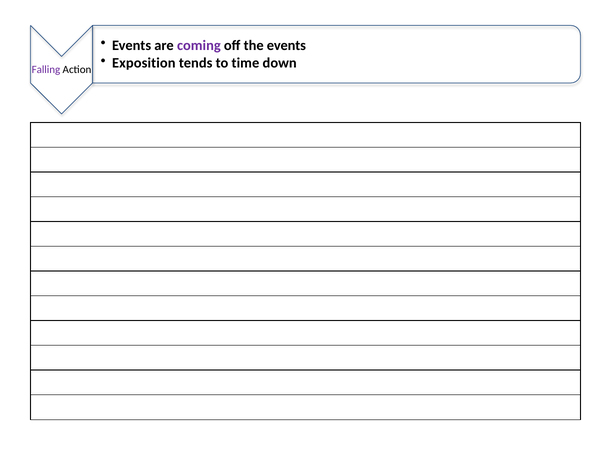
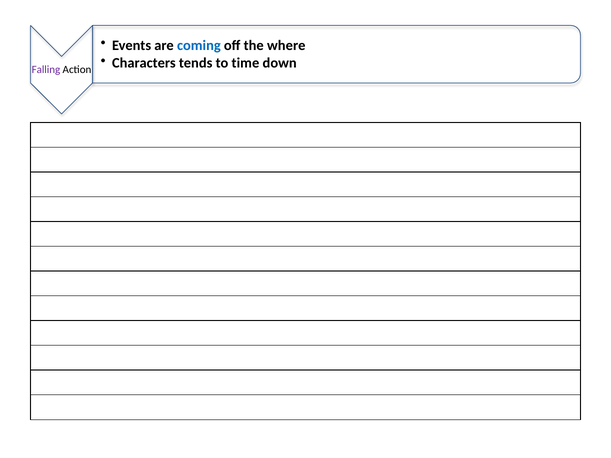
coming colour: purple -> blue
the events: events -> where
Exposition: Exposition -> Characters
